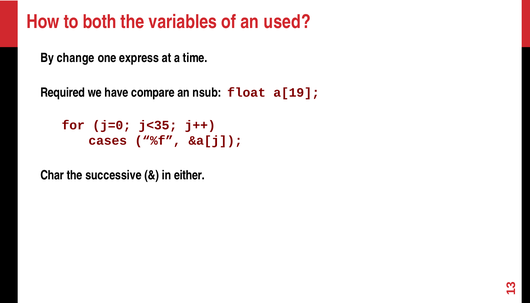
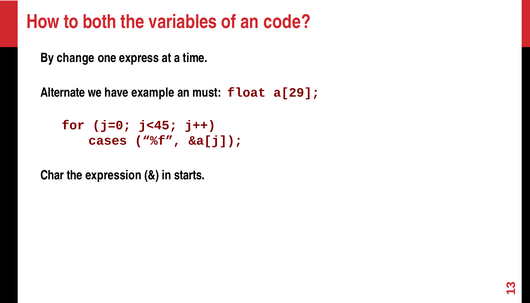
used: used -> code
Required: Required -> Alternate
compare: compare -> example
nsub: nsub -> must
a[19: a[19 -> a[29
j<35: j<35 -> j<45
successive: successive -> expression
either: either -> starts
